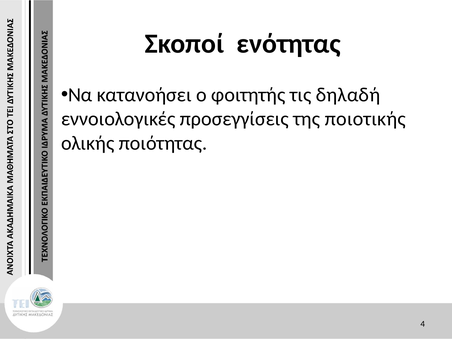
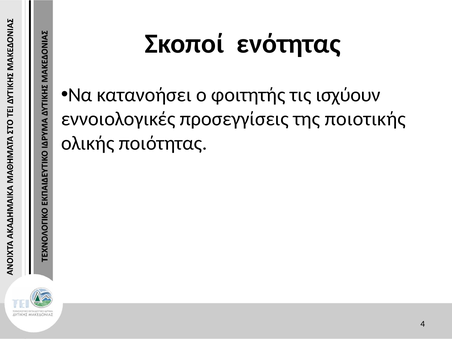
δηλαδή: δηλαδή -> ισχύουν
